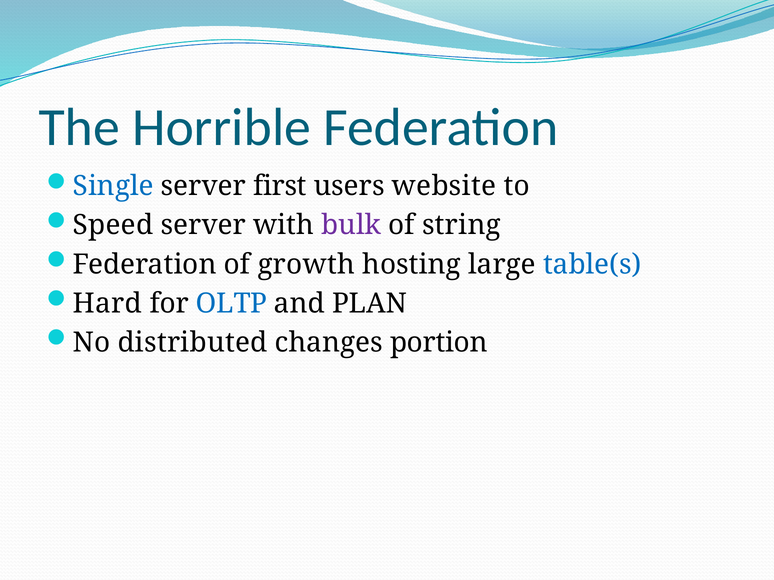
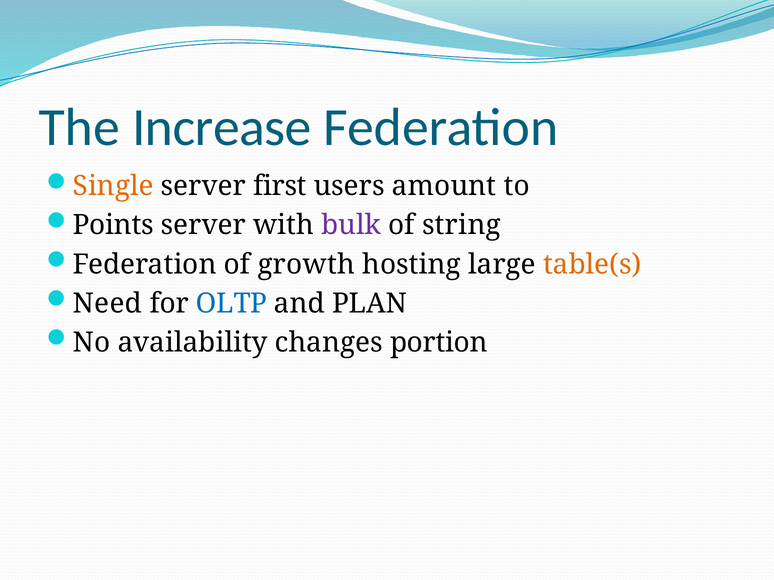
Horrible: Horrible -> Increase
Single colour: blue -> orange
website: website -> amount
Speed: Speed -> Points
table(s colour: blue -> orange
Hard: Hard -> Need
distributed: distributed -> availability
